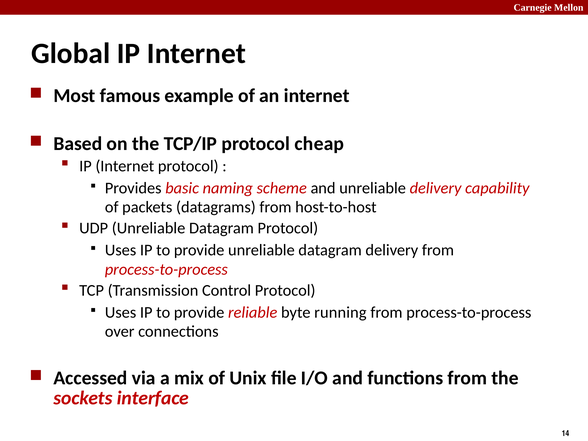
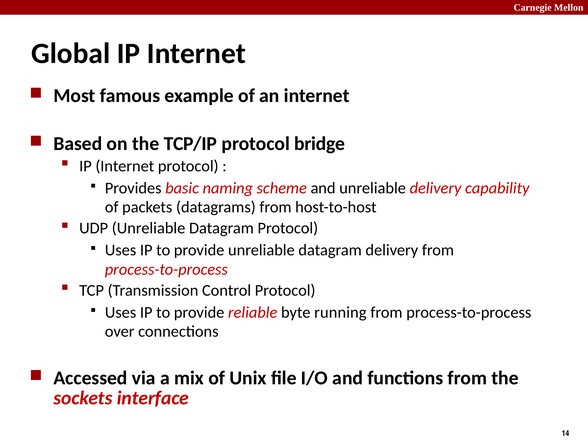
cheap: cheap -> bridge
